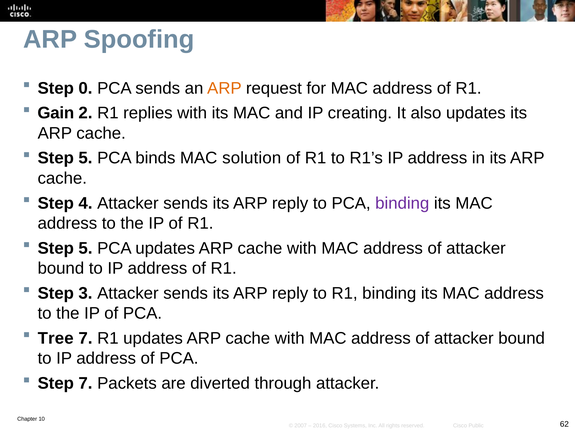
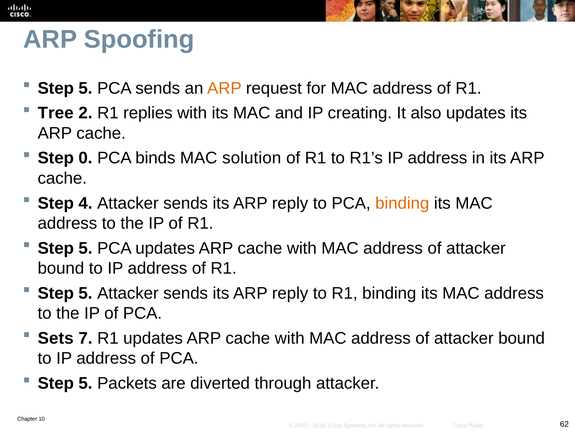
0 at (85, 88): 0 -> 5
Gain: Gain -> Tree
5 at (85, 158): 5 -> 0
binding at (402, 203) colour: purple -> orange
3 at (85, 293): 3 -> 5
Tree: Tree -> Sets
7 at (85, 383): 7 -> 5
